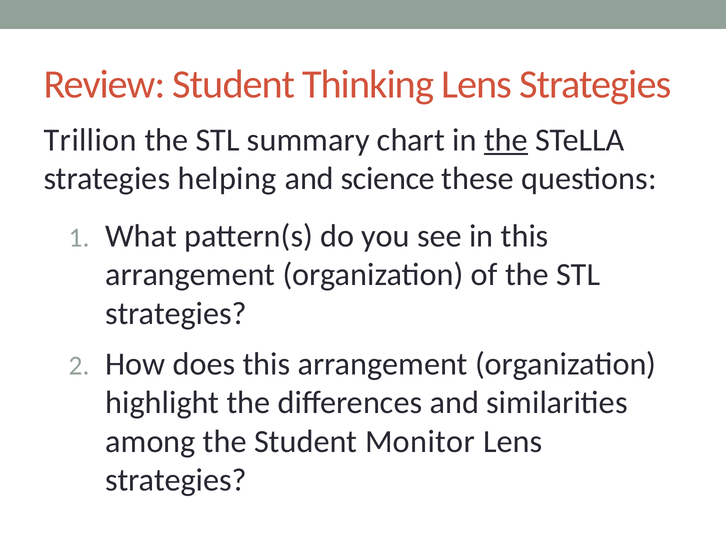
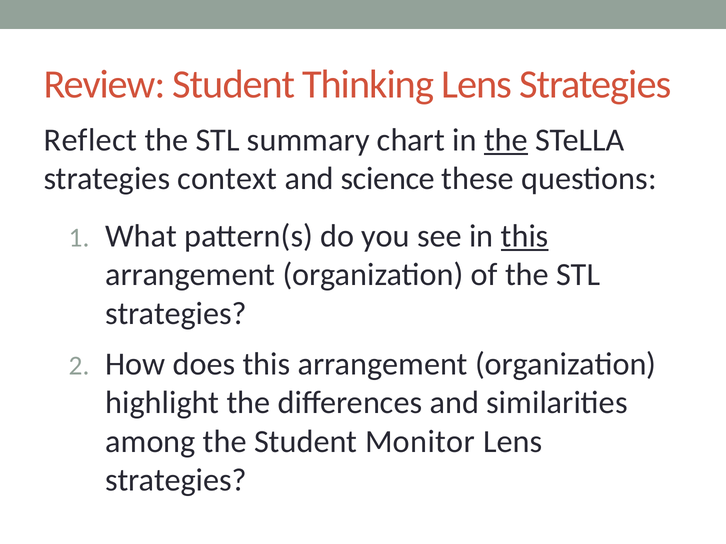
Trillion: Trillion -> Reflect
helping: helping -> context
this at (525, 236) underline: none -> present
